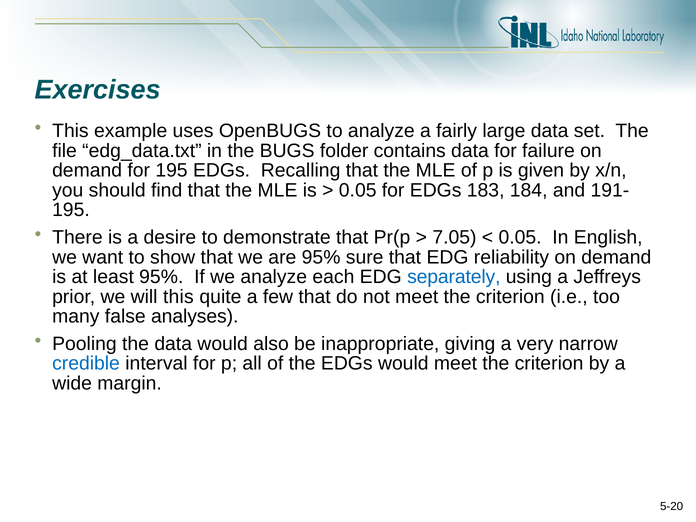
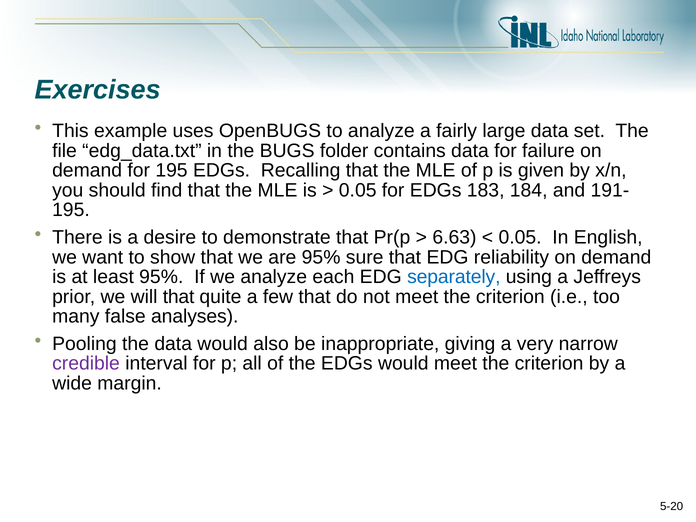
7.05: 7.05 -> 6.63
will this: this -> that
credible colour: blue -> purple
